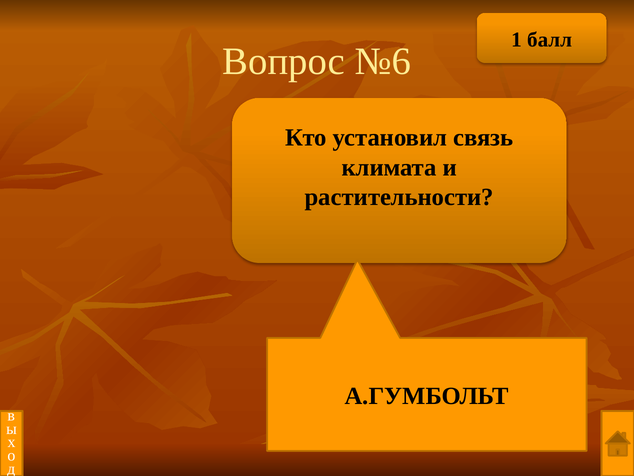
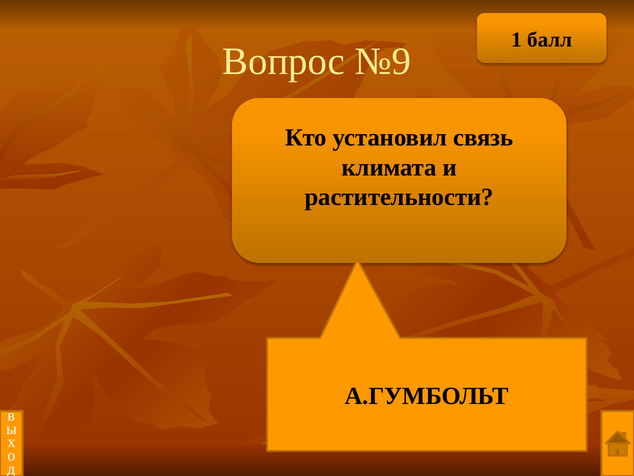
№6: №6 -> №9
